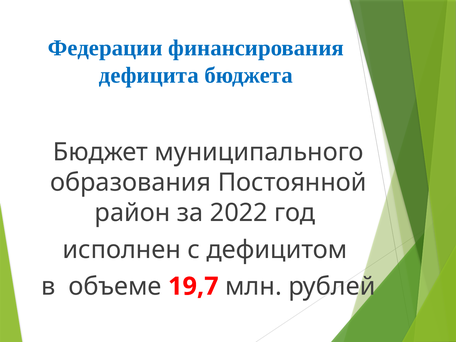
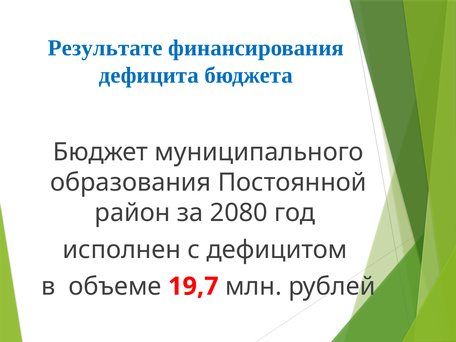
Федерации: Федерации -> Результате
2022: 2022 -> 2080
